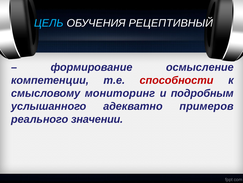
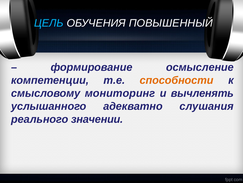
РЕЦЕПТИВНЫЙ: РЕЦЕПТИВНЫЙ -> ПОВЫШЕННЫЙ
способности colour: red -> orange
подробным: подробным -> вычленять
примеров: примеров -> слушания
